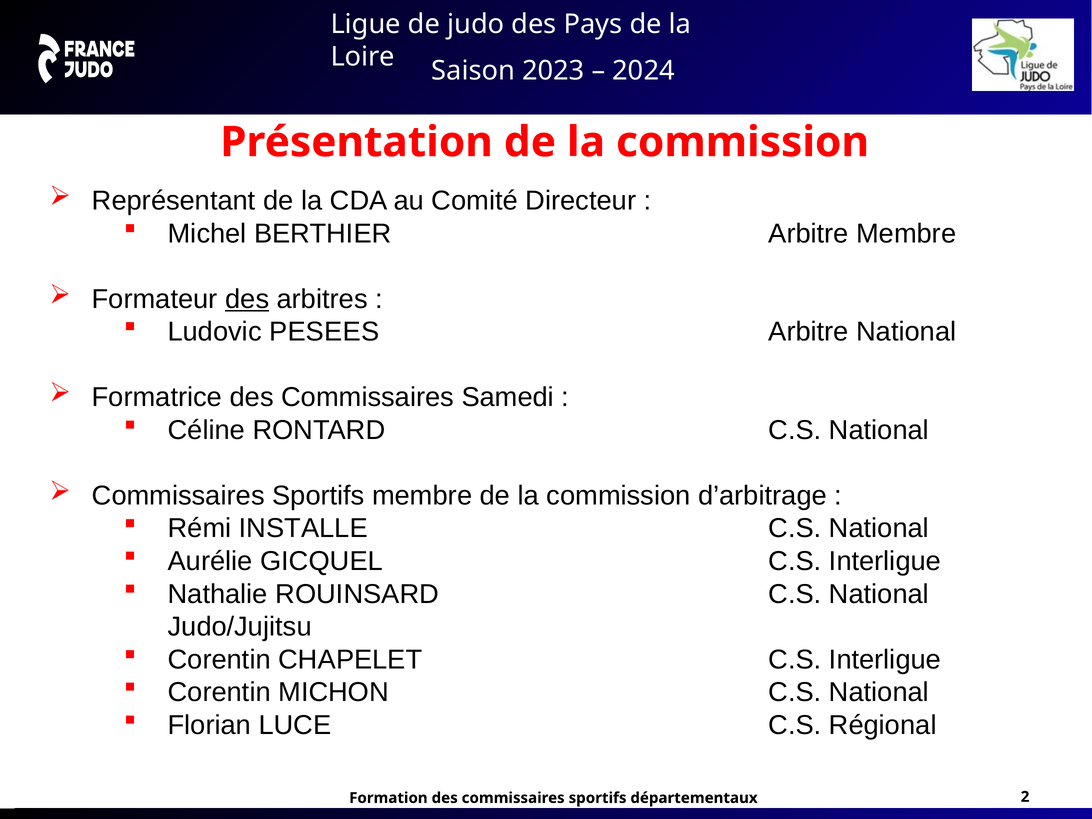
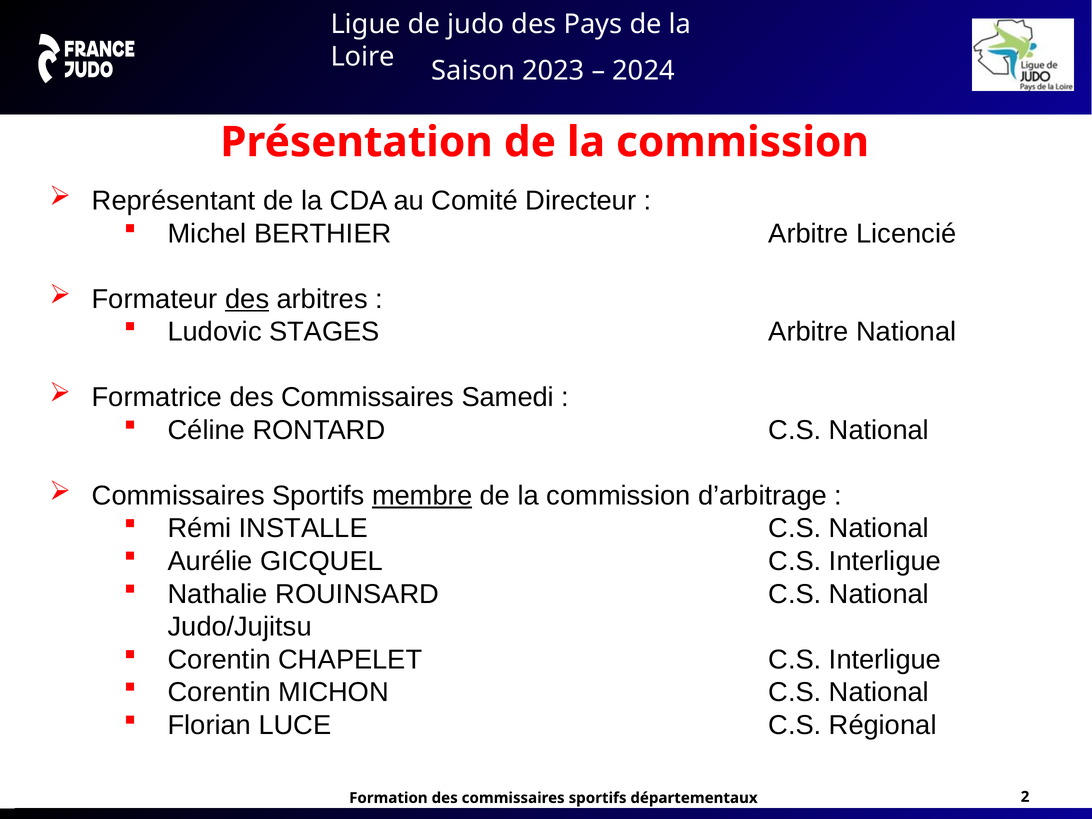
Arbitre Membre: Membre -> Licencié
PESEES: PESEES -> STAGES
membre at (422, 496) underline: none -> present
